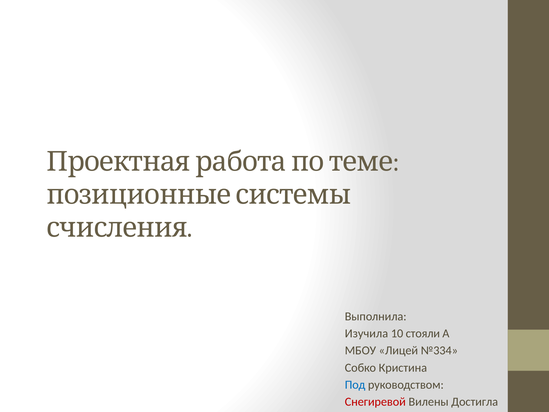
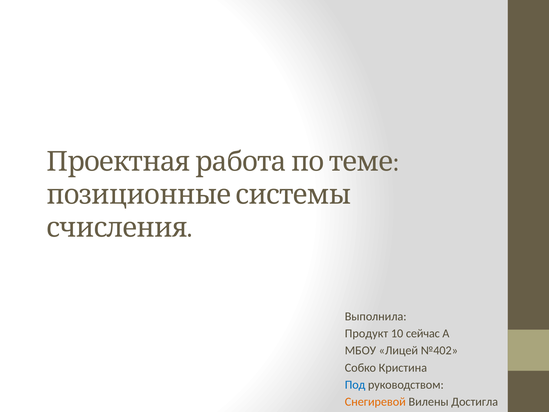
Изучила: Изучила -> Продукт
стояли: стояли -> сейчас
№334: №334 -> №402
Снегиревой colour: red -> orange
